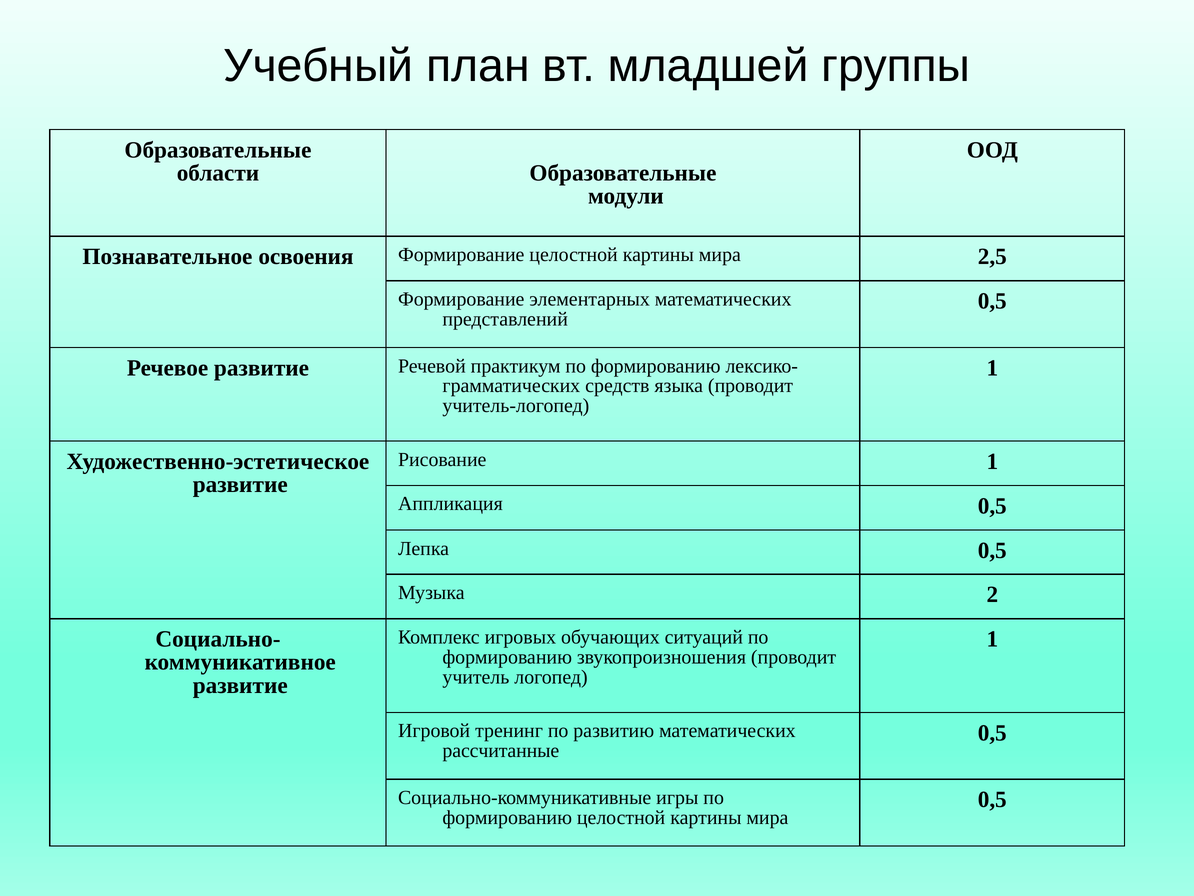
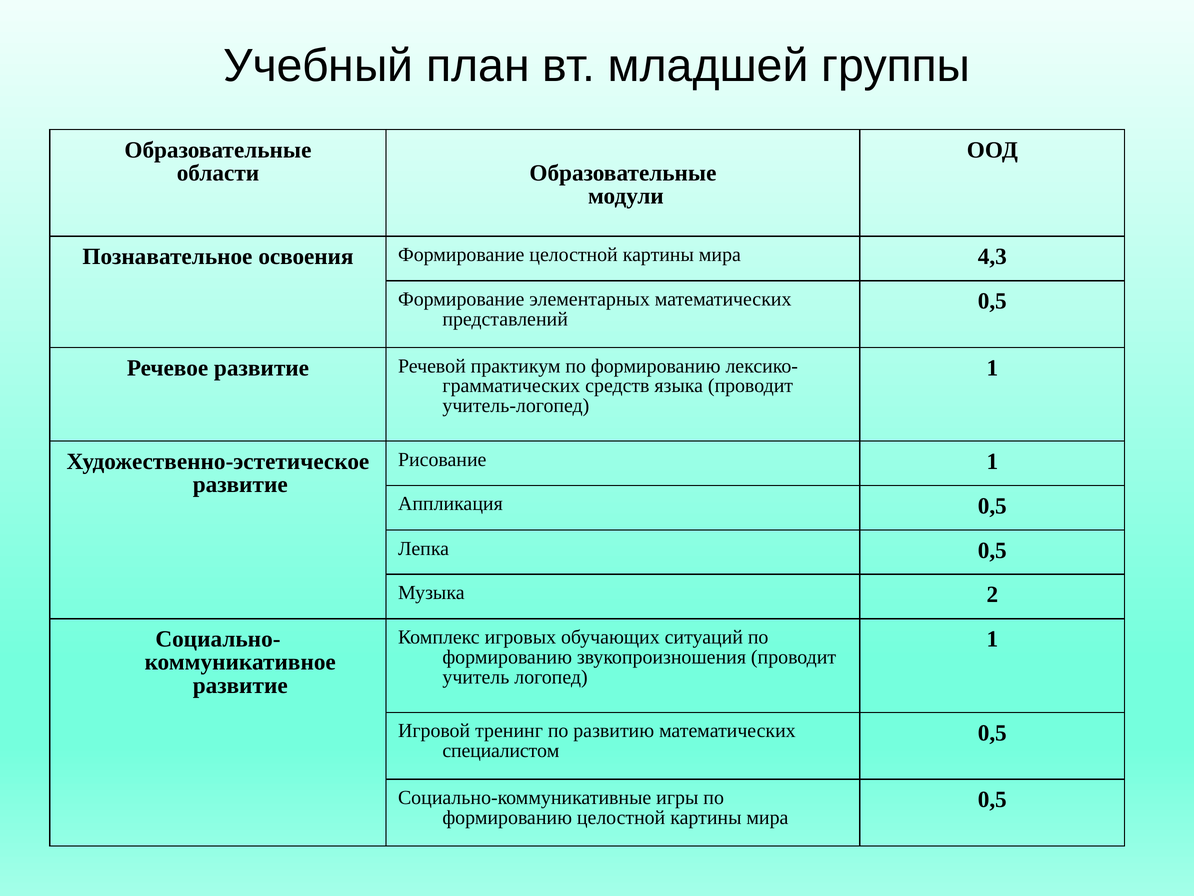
2,5: 2,5 -> 4,3
рассчитанные: рассчитанные -> специалистом
